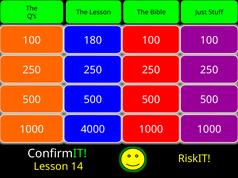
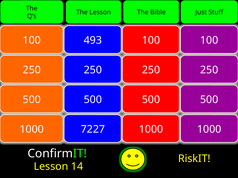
180: 180 -> 493
4000: 4000 -> 7227
